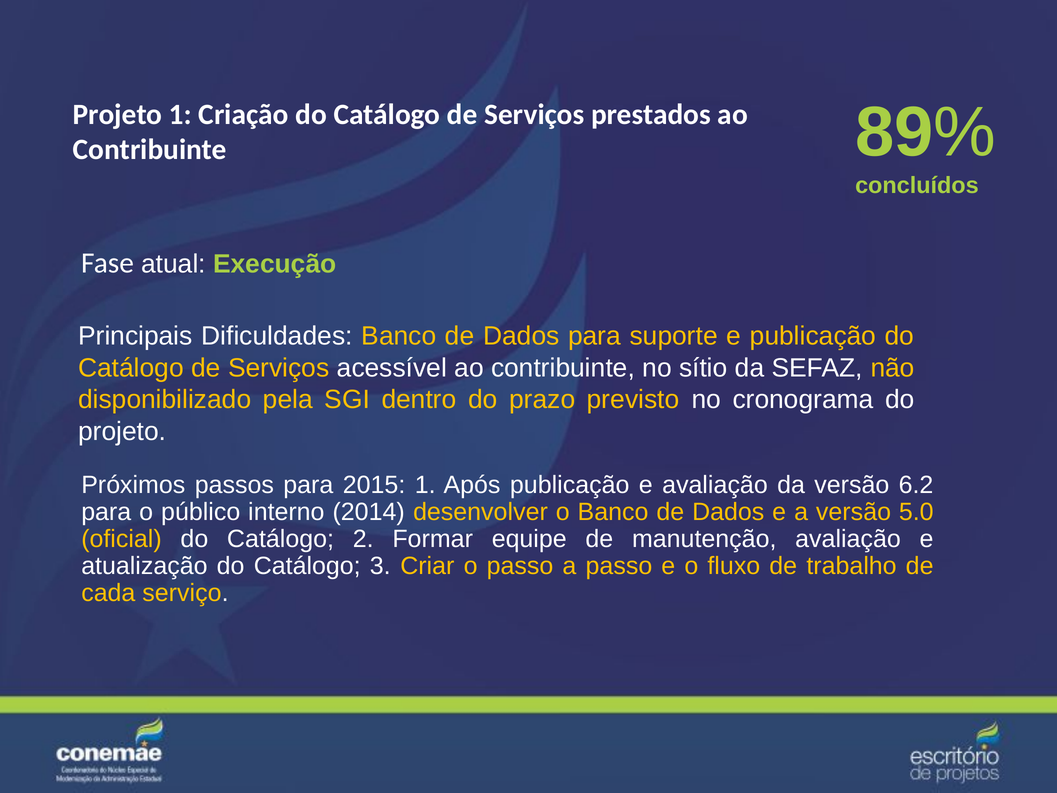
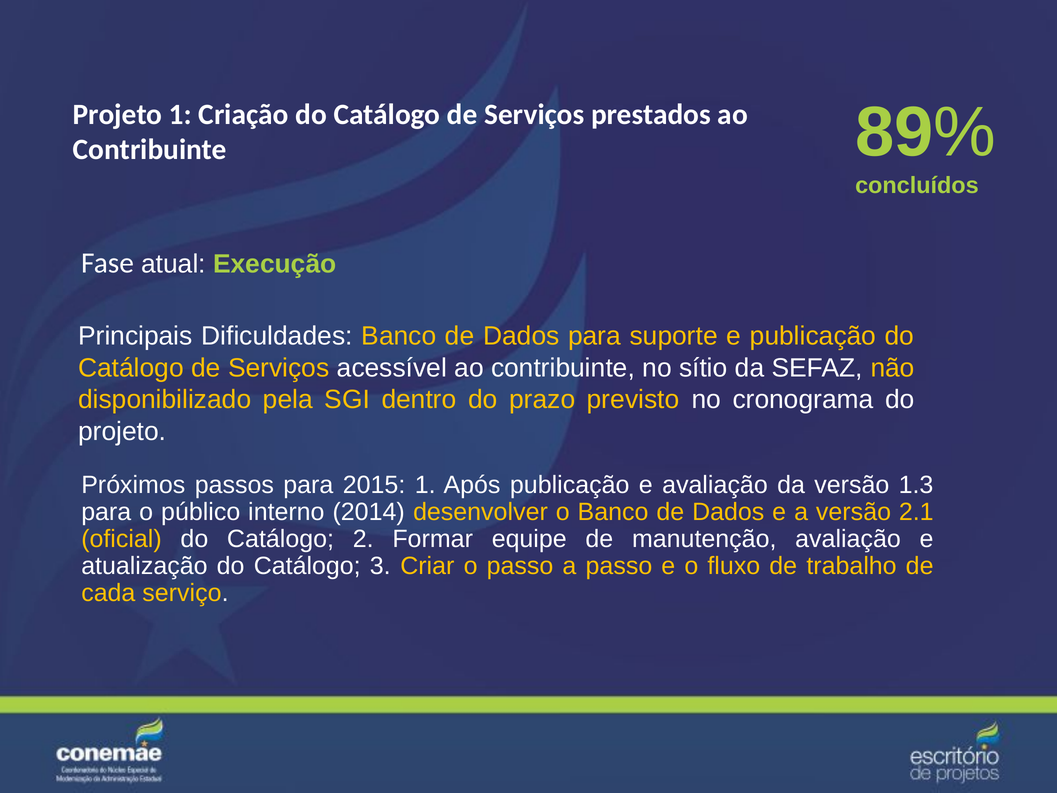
6.2: 6.2 -> 1.3
5.0: 5.0 -> 2.1
